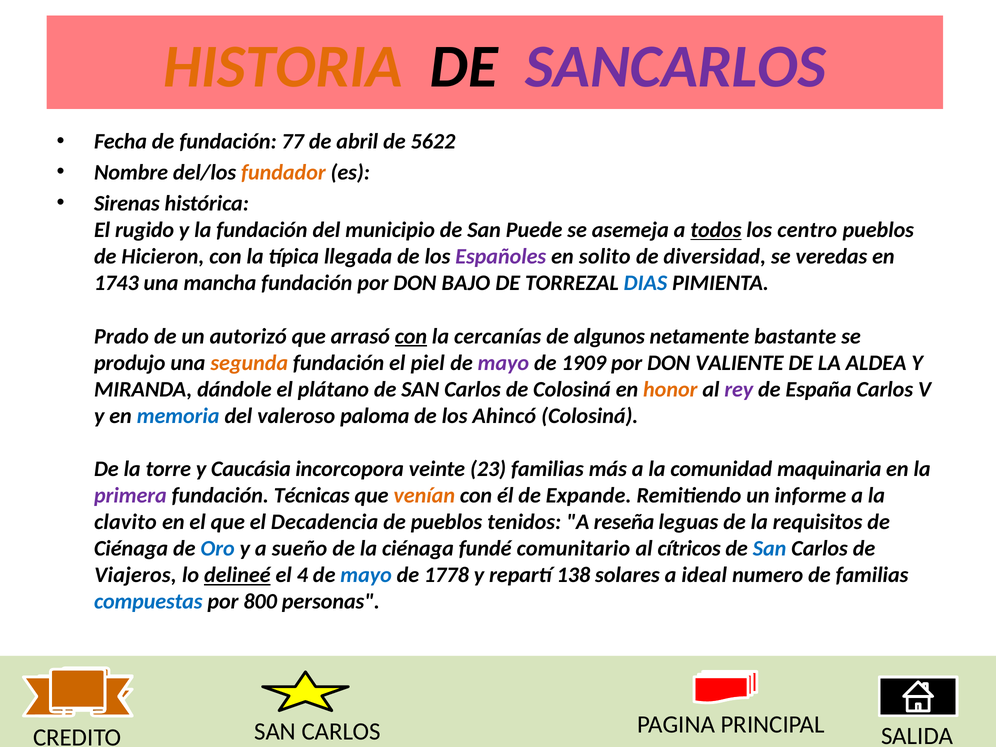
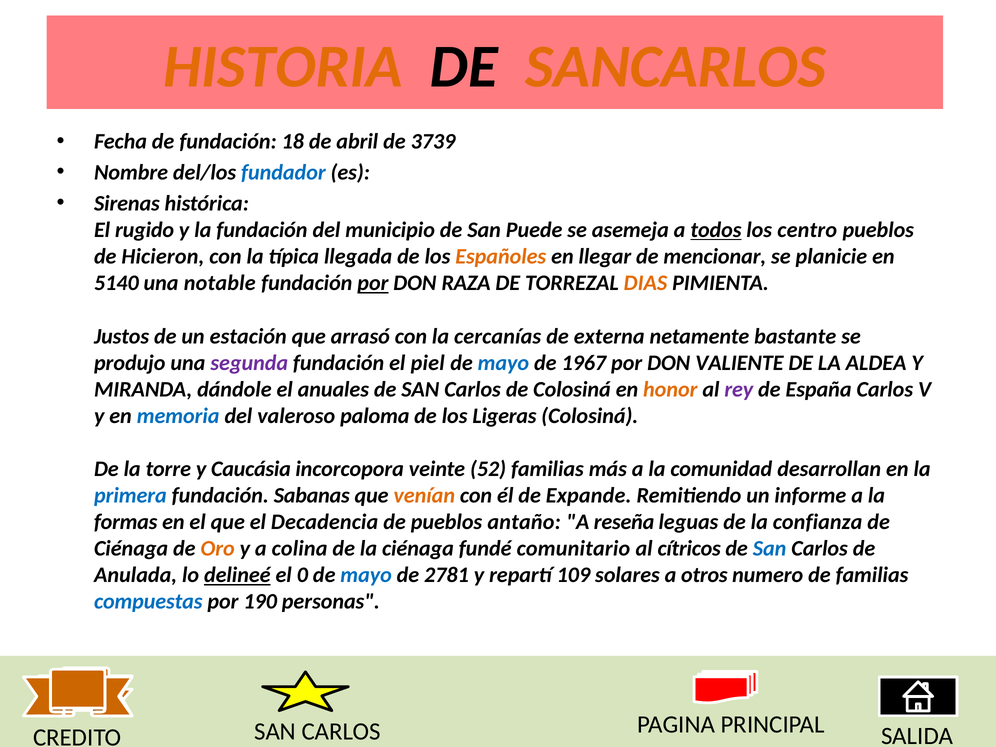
SANCARLOS colour: purple -> orange
77: 77 -> 18
5622: 5622 -> 3739
fundador colour: orange -> blue
Españoles colour: purple -> orange
solito: solito -> llegar
diversidad: diversidad -> mencionar
veredas: veredas -> planicie
1743: 1743 -> 5140
mancha: mancha -> notable
por at (373, 283) underline: none -> present
BAJO: BAJO -> RAZA
DIAS colour: blue -> orange
Prado: Prado -> Justos
autorizó: autorizó -> estación
con at (411, 336) underline: present -> none
algunos: algunos -> externa
segunda colour: orange -> purple
mayo at (503, 363) colour: purple -> blue
1909: 1909 -> 1967
plátano: plátano -> anuales
Ahincó: Ahincó -> Ligeras
23: 23 -> 52
maquinaria: maquinaria -> desarrollan
primera colour: purple -> blue
Técnicas: Técnicas -> Sabanas
clavito: clavito -> formas
tenidos: tenidos -> antaño
requisitos: requisitos -> confianza
Oro colour: blue -> orange
sueño: sueño -> colina
Viajeros: Viajeros -> Anulada
4: 4 -> 0
1778: 1778 -> 2781
138: 138 -> 109
ideal: ideal -> otros
800: 800 -> 190
